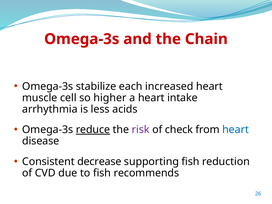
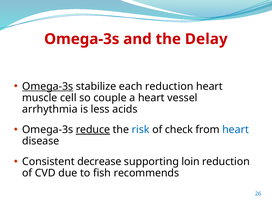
Chain: Chain -> Delay
Omega-3s at (48, 86) underline: none -> present
each increased: increased -> reduction
higher: higher -> couple
intake: intake -> vessel
risk colour: purple -> blue
supporting fish: fish -> loin
